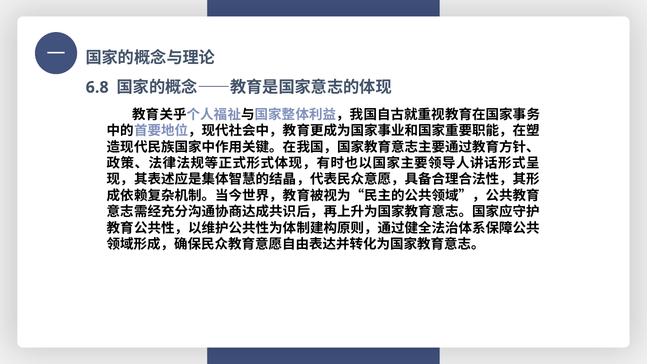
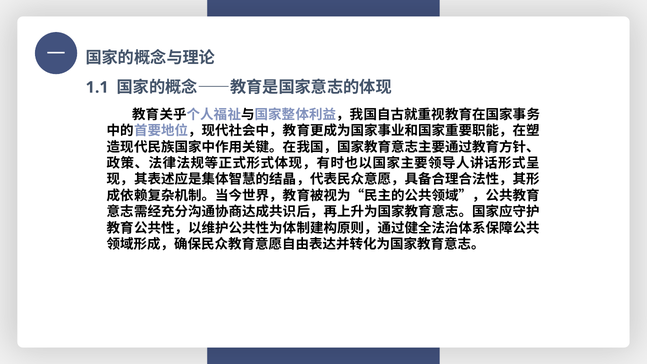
6.8: 6.8 -> 1.1
